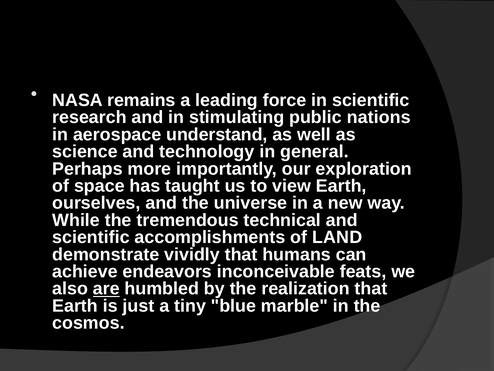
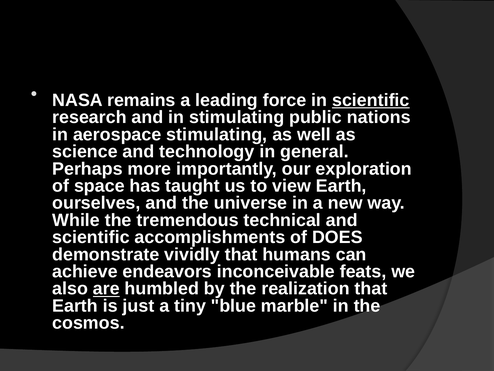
scientific at (371, 100) underline: none -> present
aerospace understand: understand -> stimulating
LAND: LAND -> DOES
